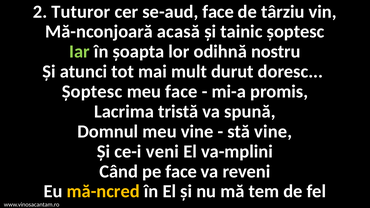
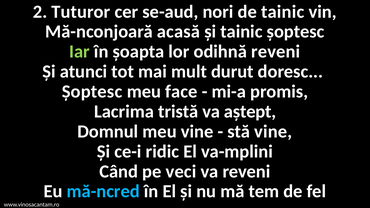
se-aud face: face -> nori
de târziu: târziu -> tainic
odihnă nostru: nostru -> reveni
spună: spună -> aștept
veni: veni -> ridic
pe face: face -> veci
mă-ncred colour: yellow -> light blue
